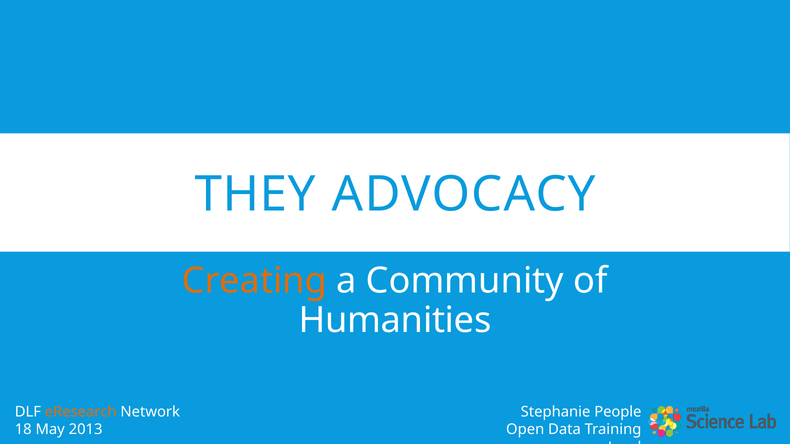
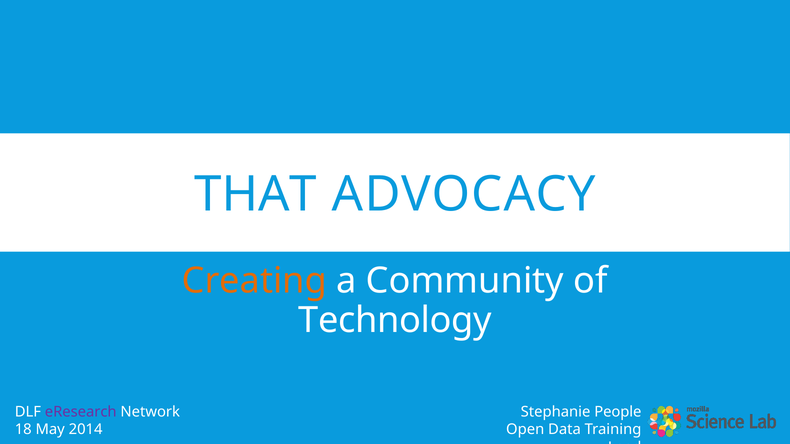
THEY: THEY -> THAT
Humanities: Humanities -> Technology
eResearch colour: orange -> purple
2013: 2013 -> 2014
